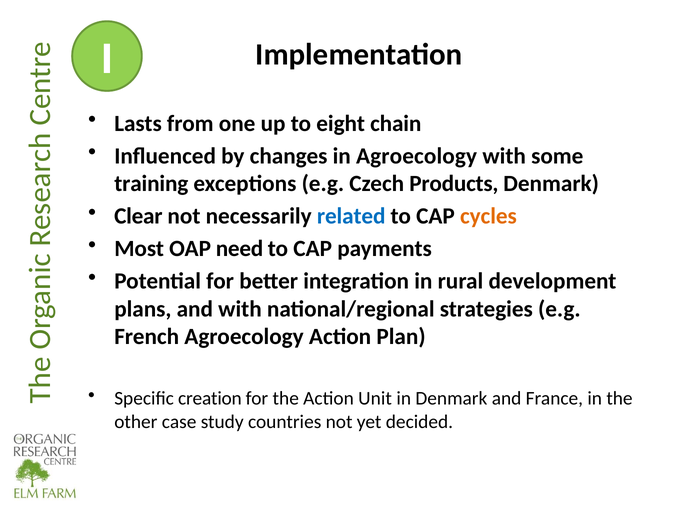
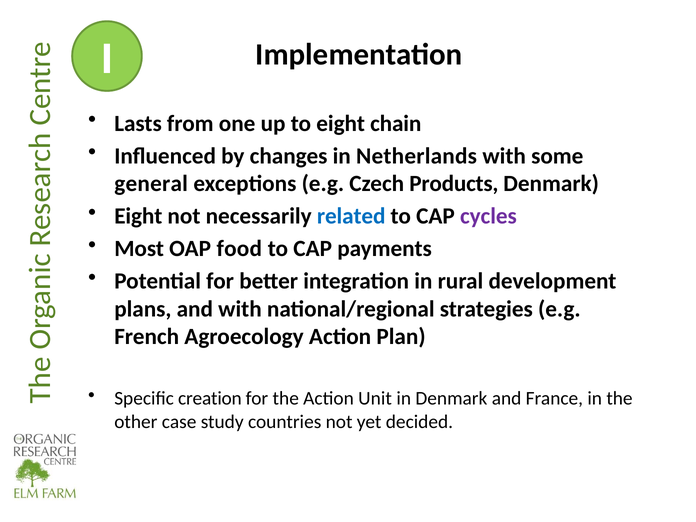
in Agroecology: Agroecology -> Netherlands
training: training -> general
Clear at (138, 216): Clear -> Eight
cycles colour: orange -> purple
need: need -> food
